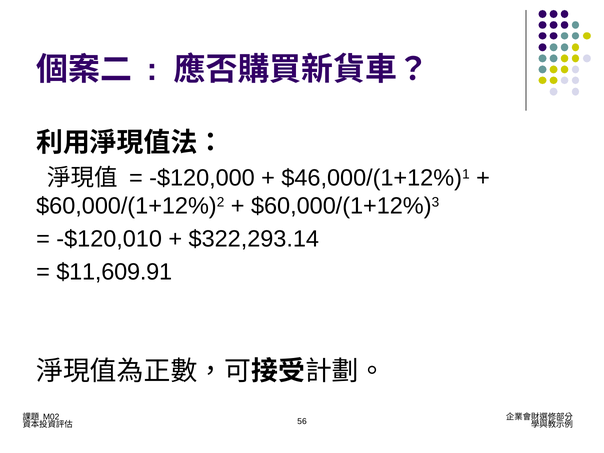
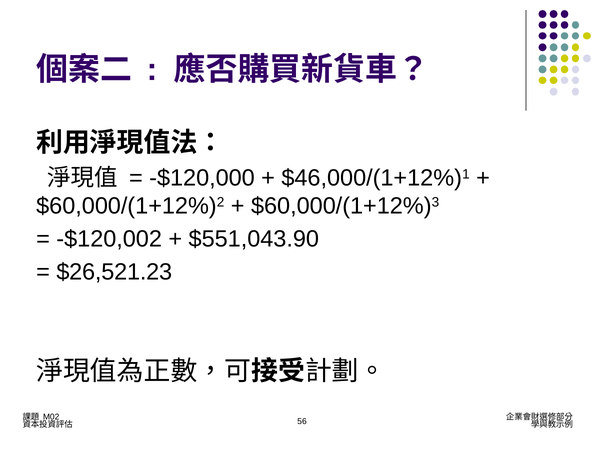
-$120,010: -$120,010 -> -$120,002
$322,293.14: $322,293.14 -> $551,043.90
$11,609.91: $11,609.91 -> $26,521.23
